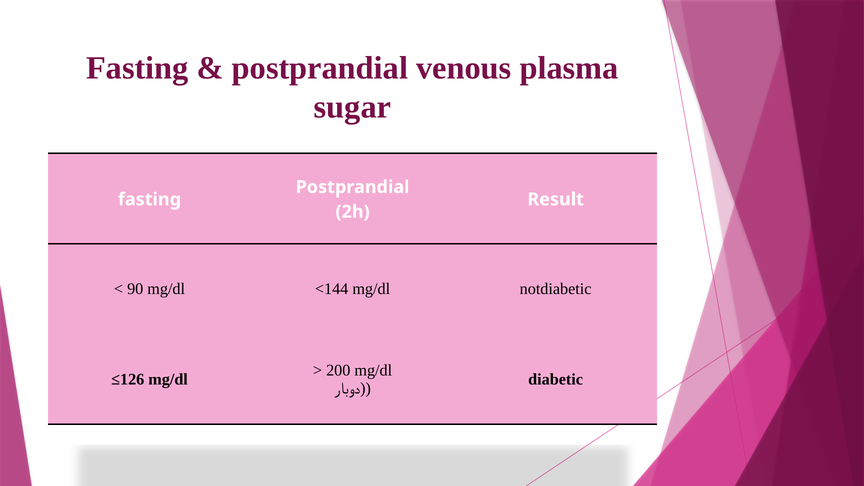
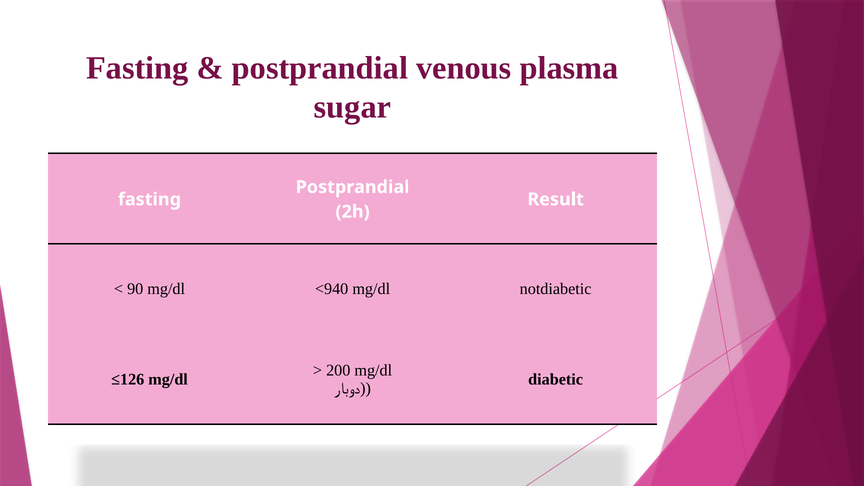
<144: <144 -> <940
